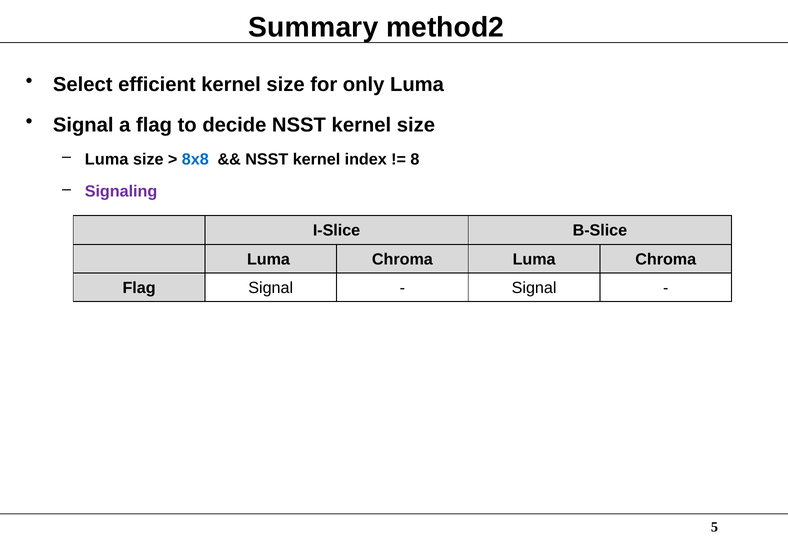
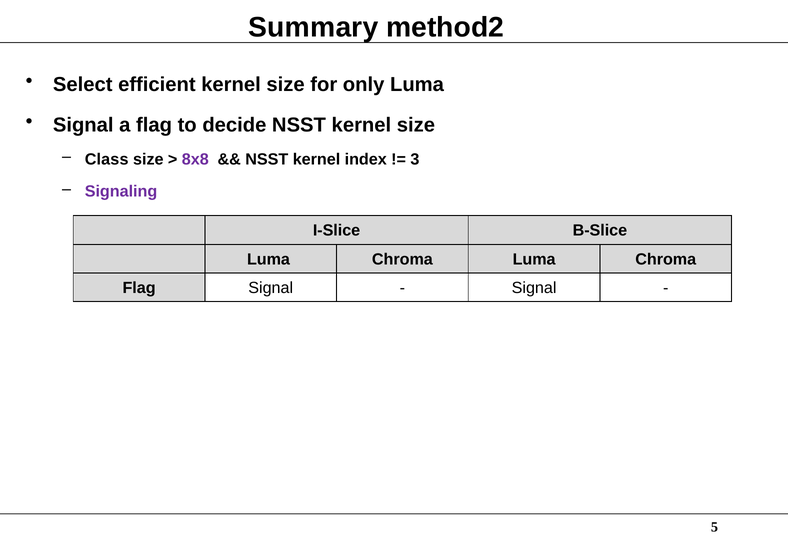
Luma at (107, 159): Luma -> Class
8x8 colour: blue -> purple
8: 8 -> 3
